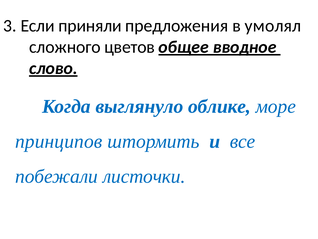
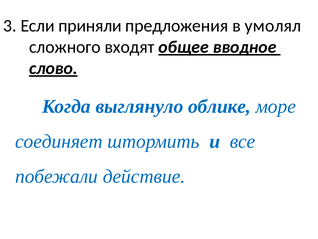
цветов: цветов -> входят
принципов: принципов -> соединяет
листочки: листочки -> действие
